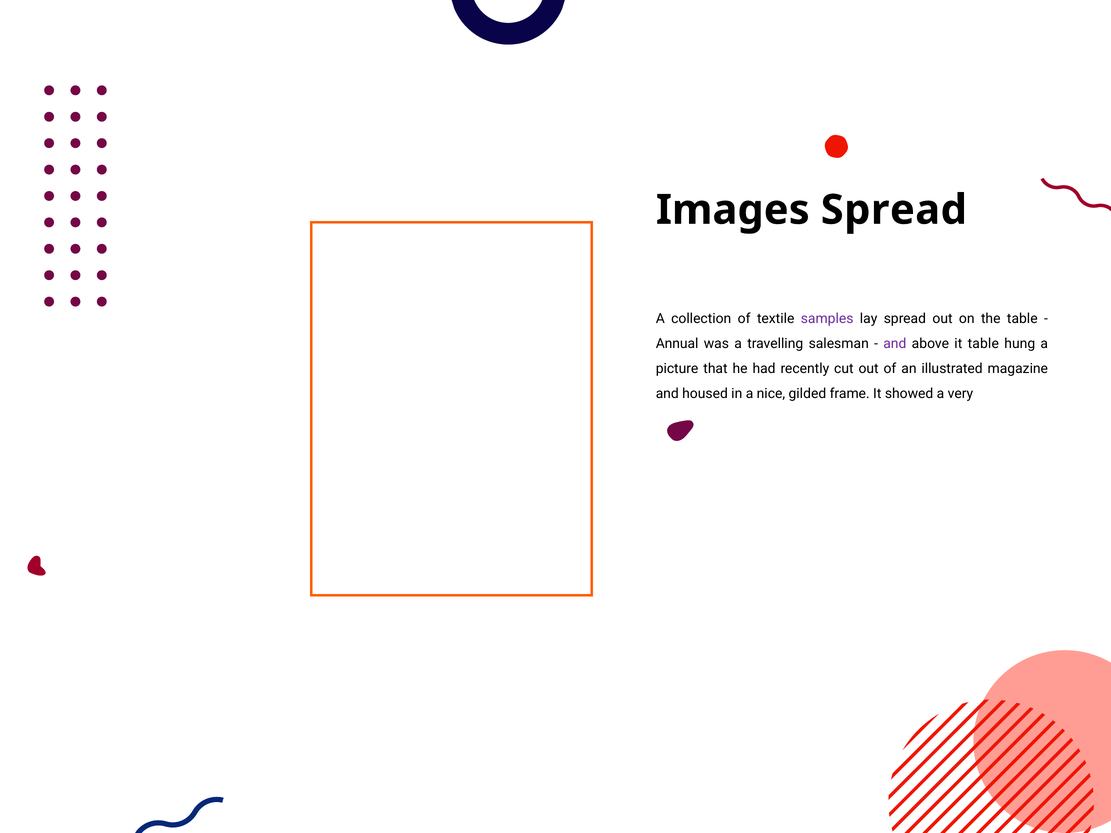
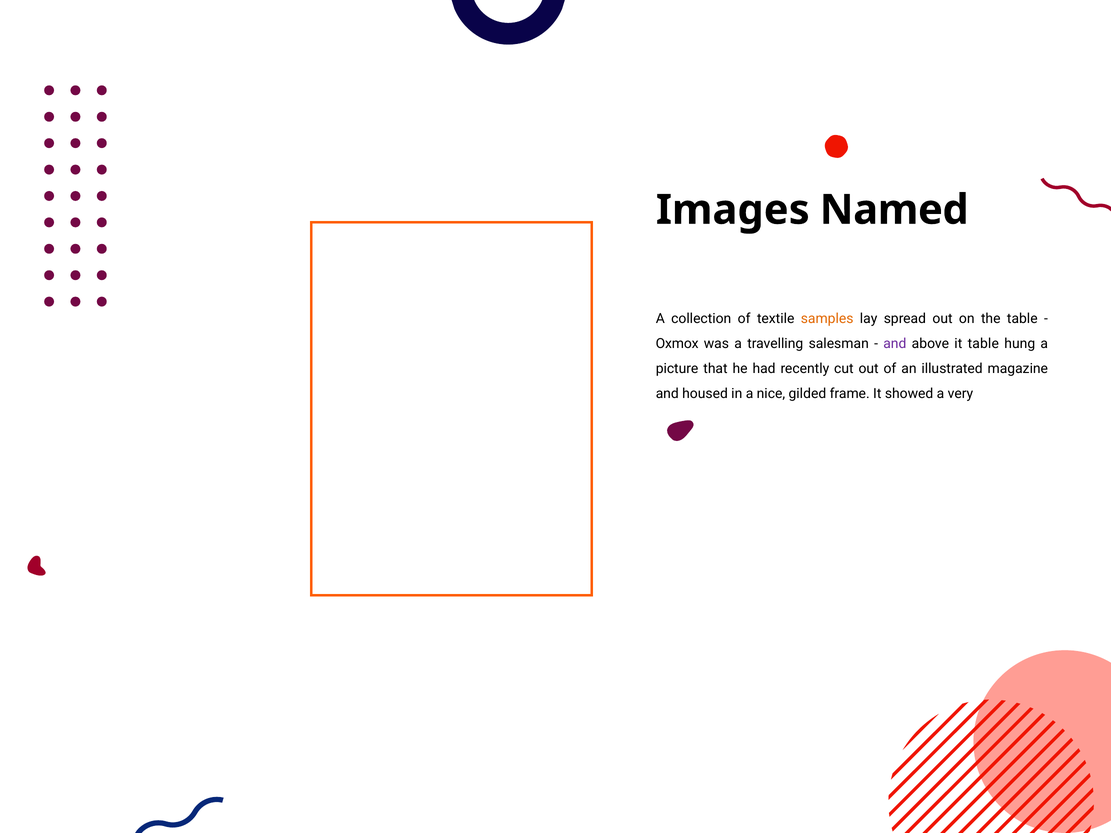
Images Spread: Spread -> Named
samples colour: purple -> orange
Annual: Annual -> Oxmox
